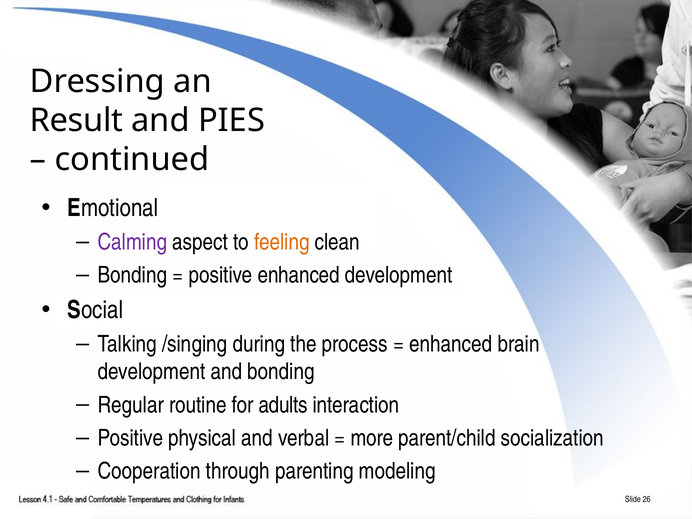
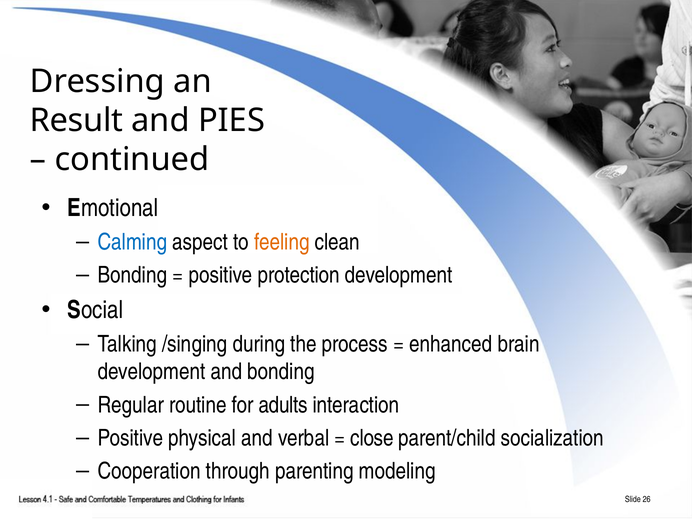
Calming colour: purple -> blue
positive enhanced: enhanced -> protection
more: more -> close
